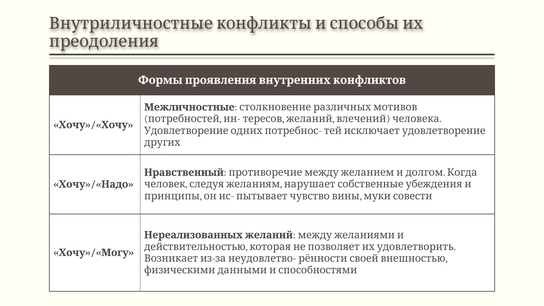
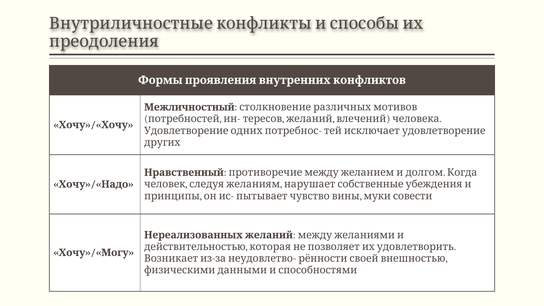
Межличностные: Межличностные -> Межличностный
